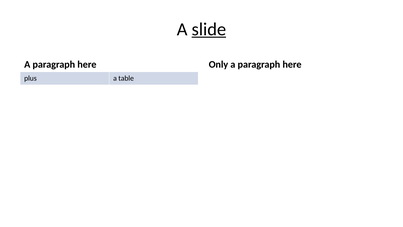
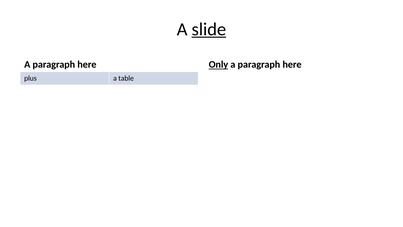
Only underline: none -> present
